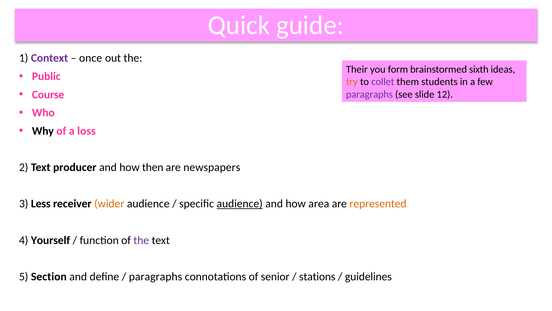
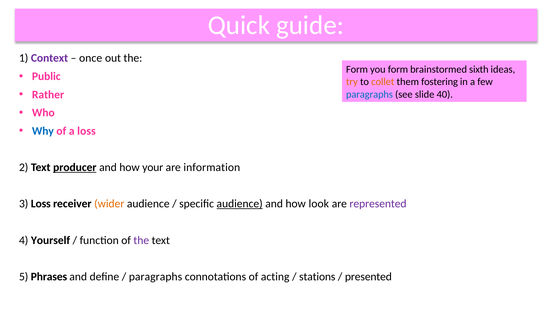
Their at (357, 69): Their -> Form
collet colour: purple -> orange
students: students -> fostering
Course: Course -> Rather
paragraphs at (369, 94) colour: purple -> blue
12: 12 -> 40
Why colour: black -> blue
producer underline: none -> present
then: then -> your
newspapers: newspapers -> information
3 Less: Less -> Loss
area: area -> look
represented colour: orange -> purple
Section: Section -> Phrases
senior: senior -> acting
guidelines: guidelines -> presented
